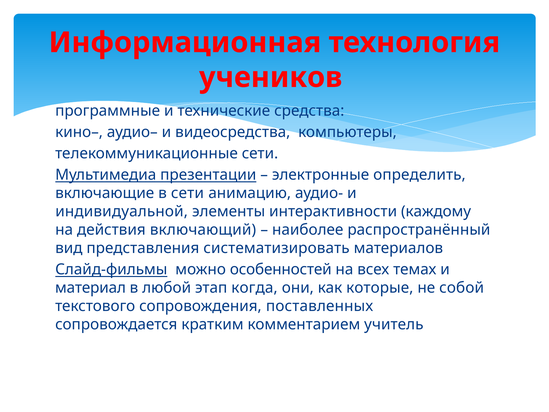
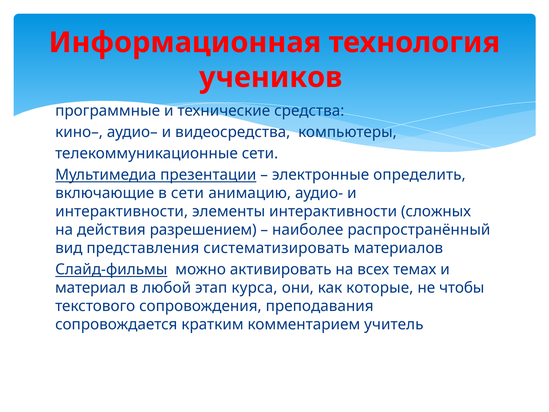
индивидуальной at (122, 211): индивидуальной -> интерактивности
каждому: каждому -> сложных
включающий: включающий -> разрешением
особенностей: особенностей -> активировать
когда: когда -> курса
собой: собой -> чтобы
поставленных: поставленных -> преподавания
